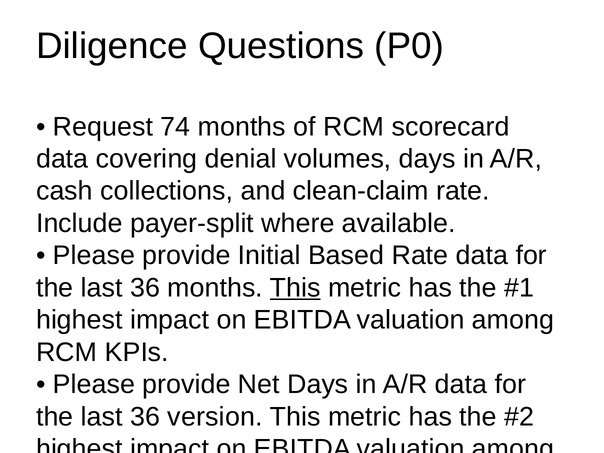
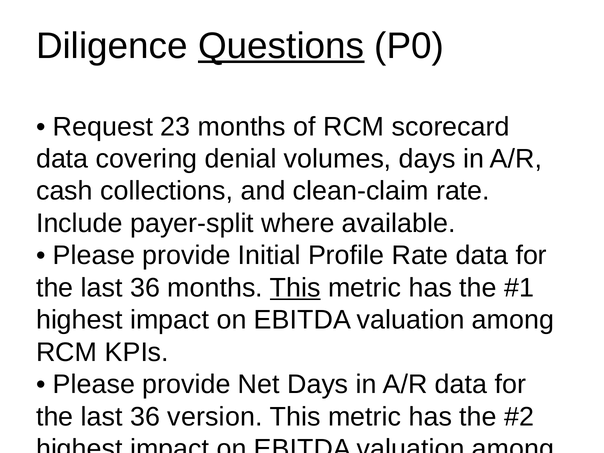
Questions underline: none -> present
74: 74 -> 23
Based: Based -> Profile
